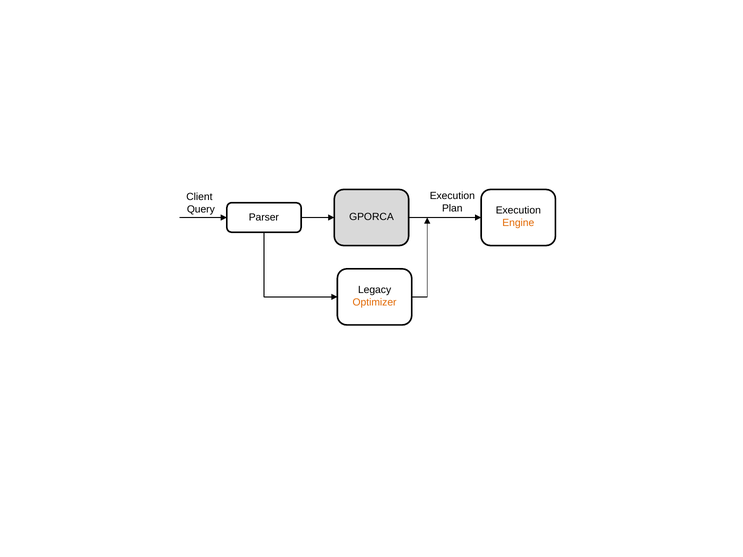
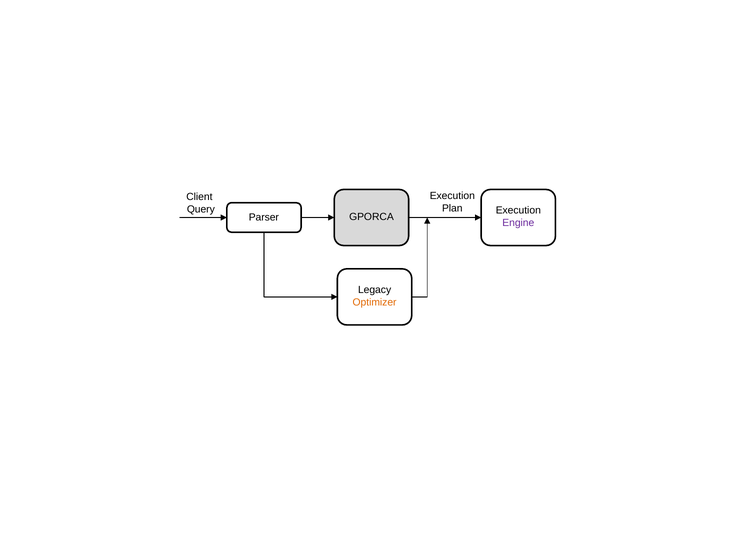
Engine colour: orange -> purple
